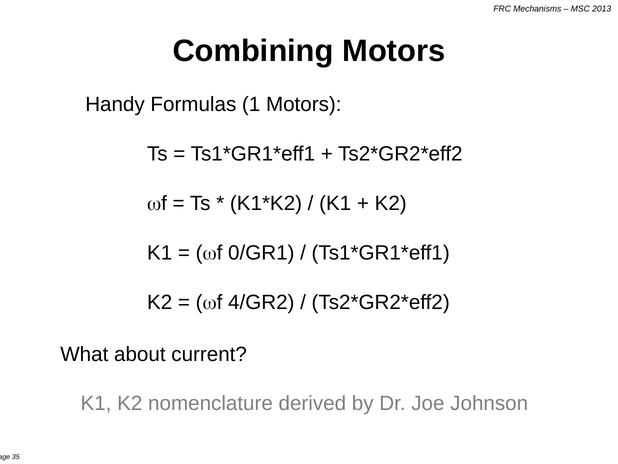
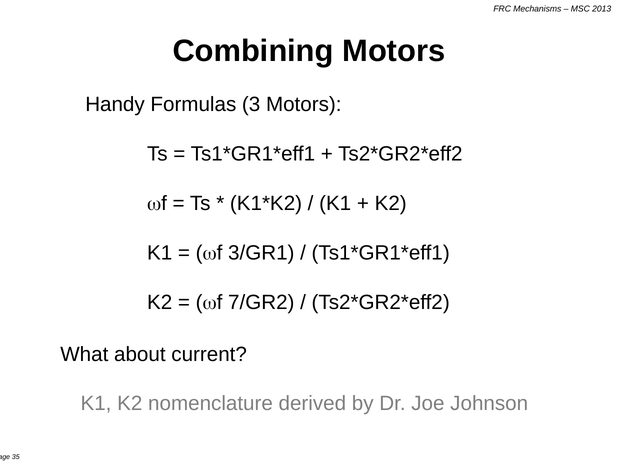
1: 1 -> 3
0/GR1: 0/GR1 -> 3/GR1
4/GR2: 4/GR2 -> 7/GR2
